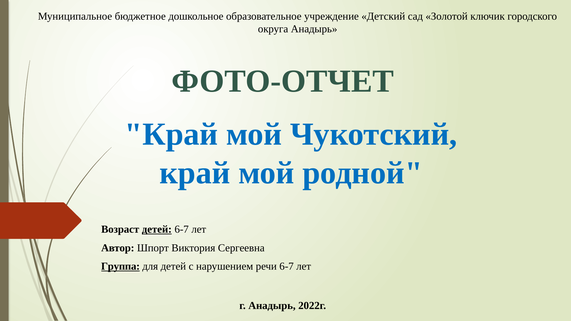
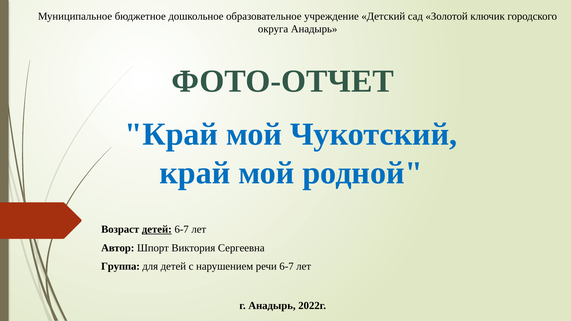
Группа underline: present -> none
